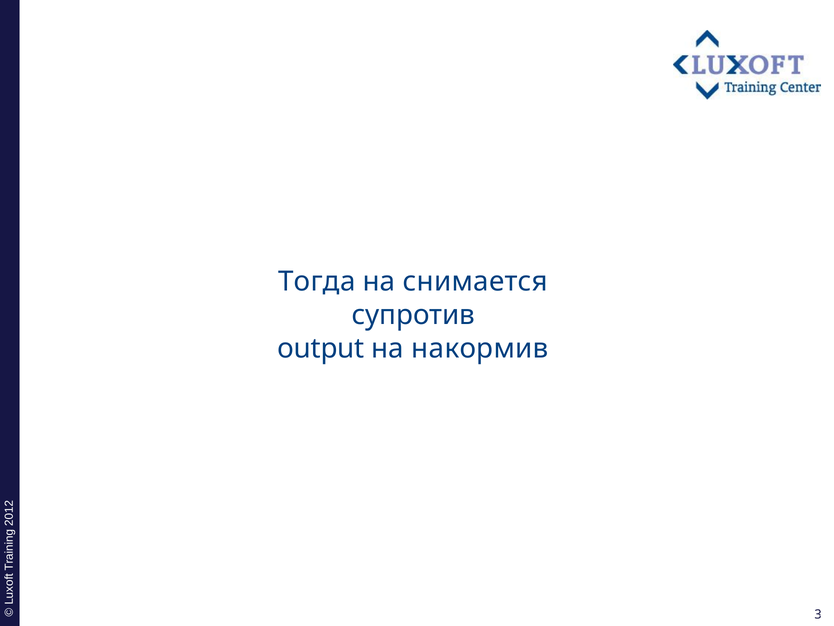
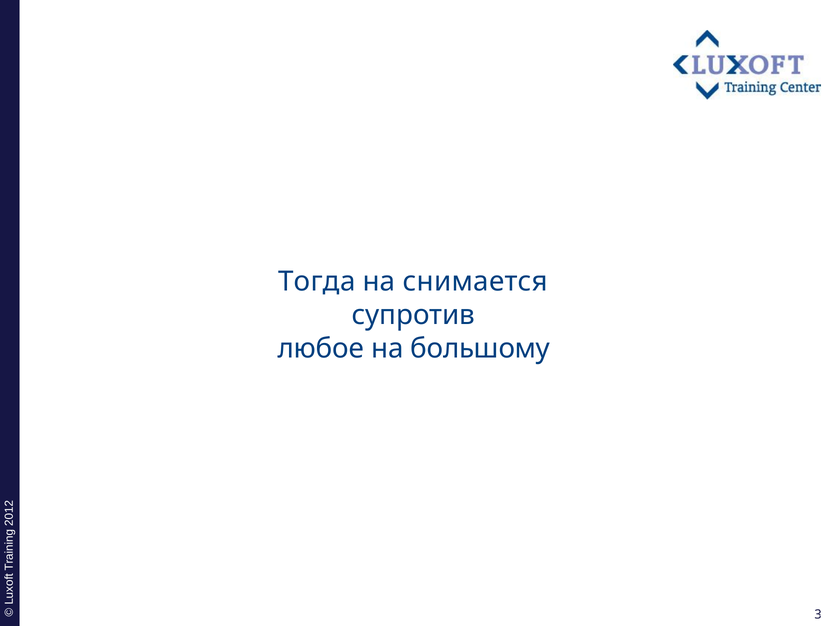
output: output -> любое
накормив: накормив -> большому
